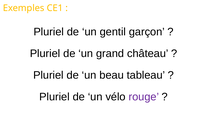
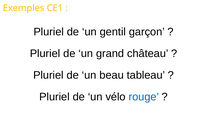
rouge colour: purple -> blue
